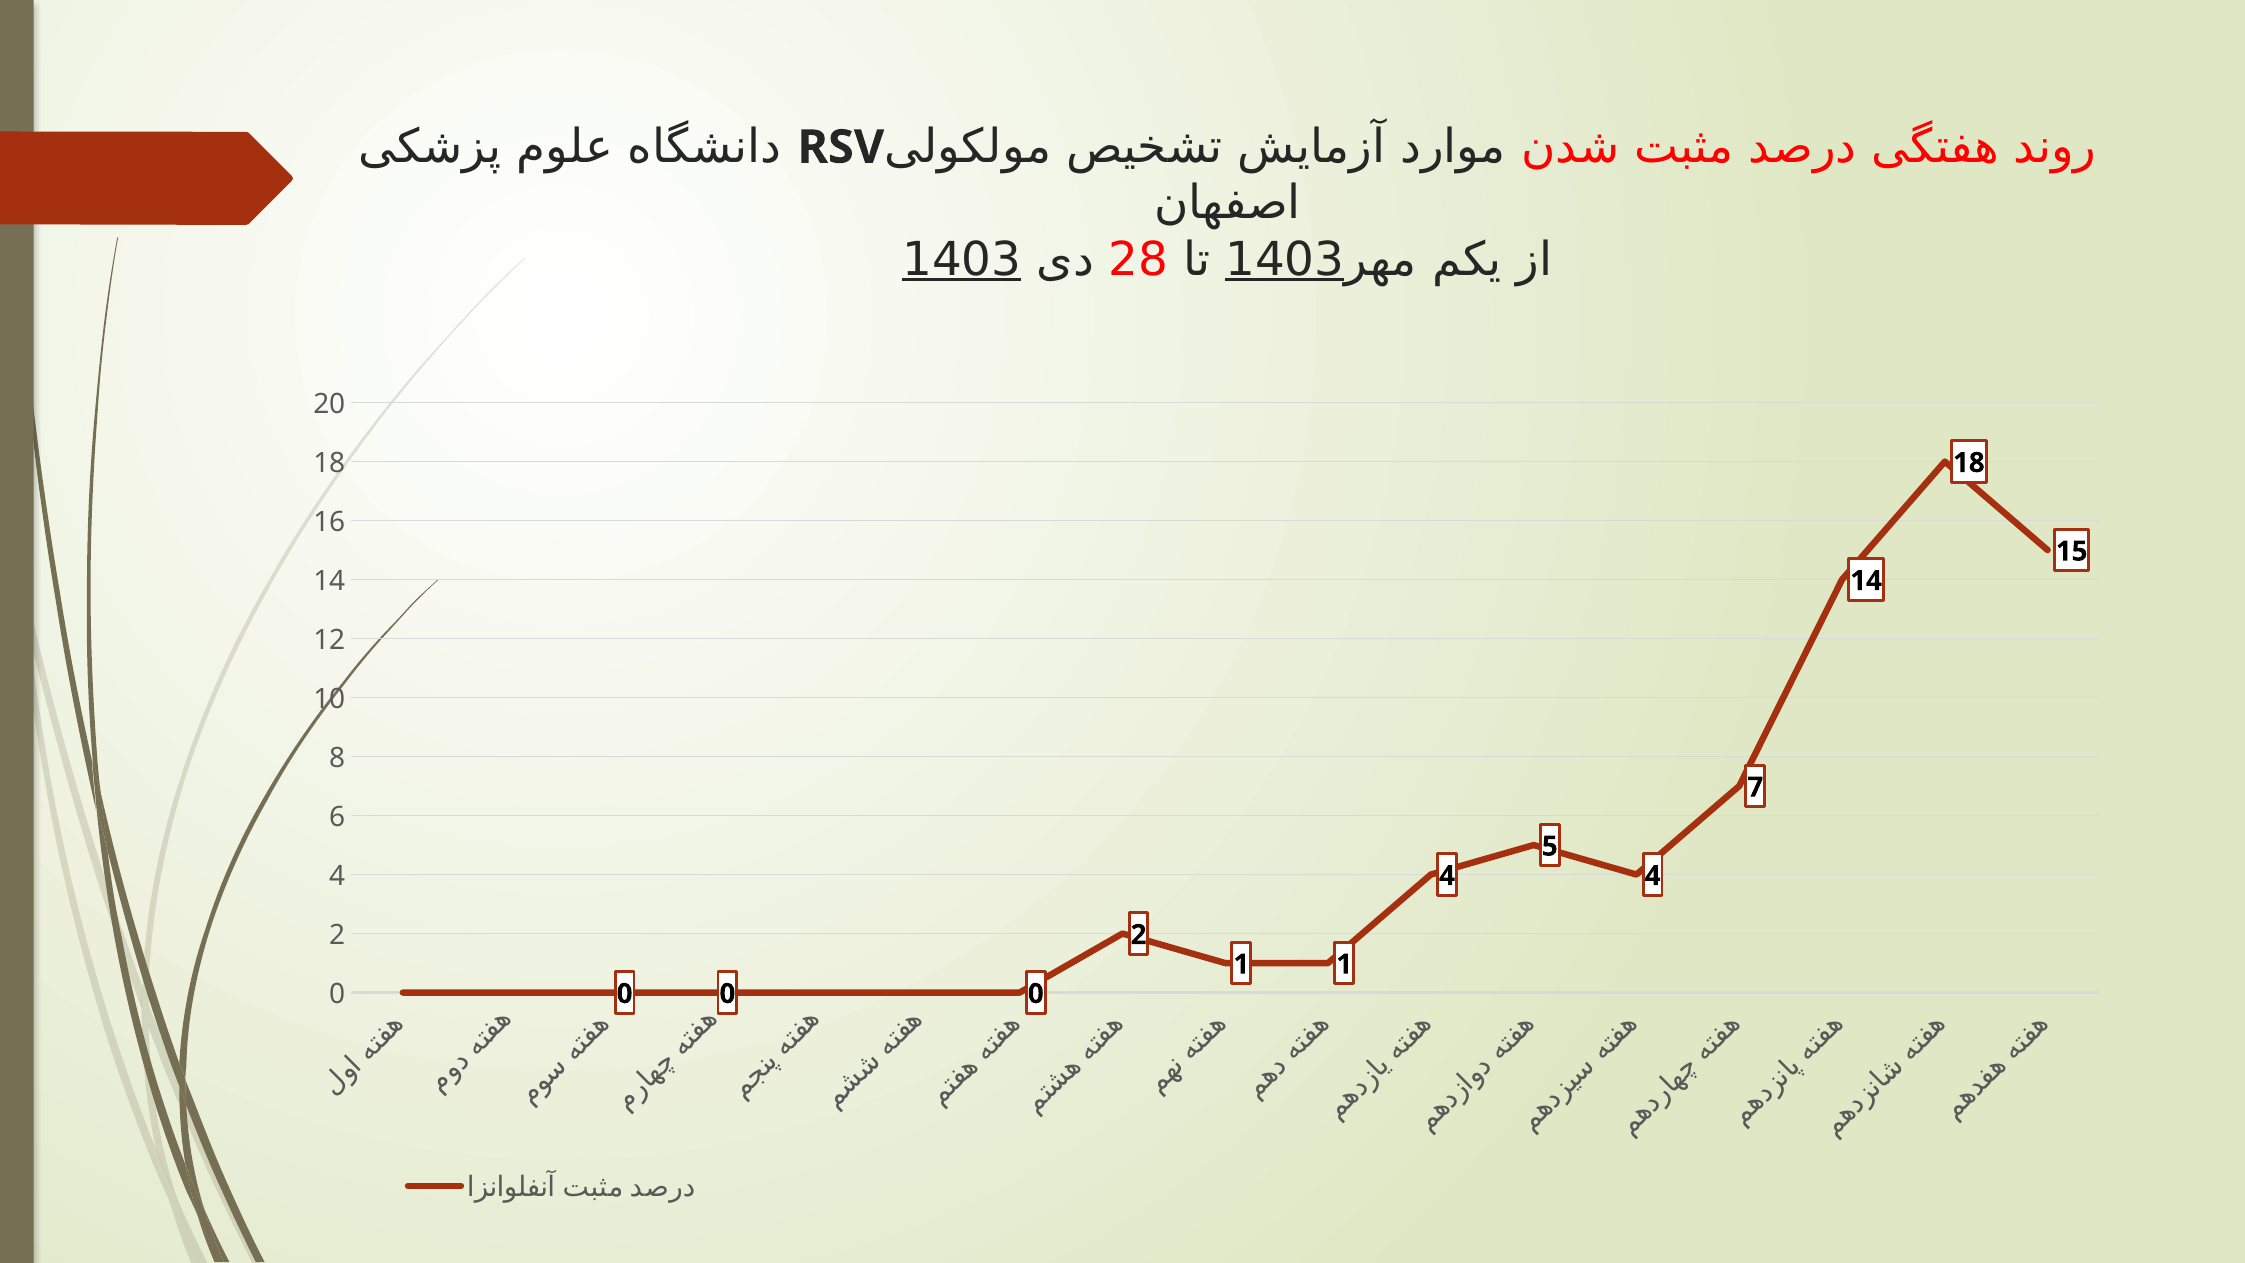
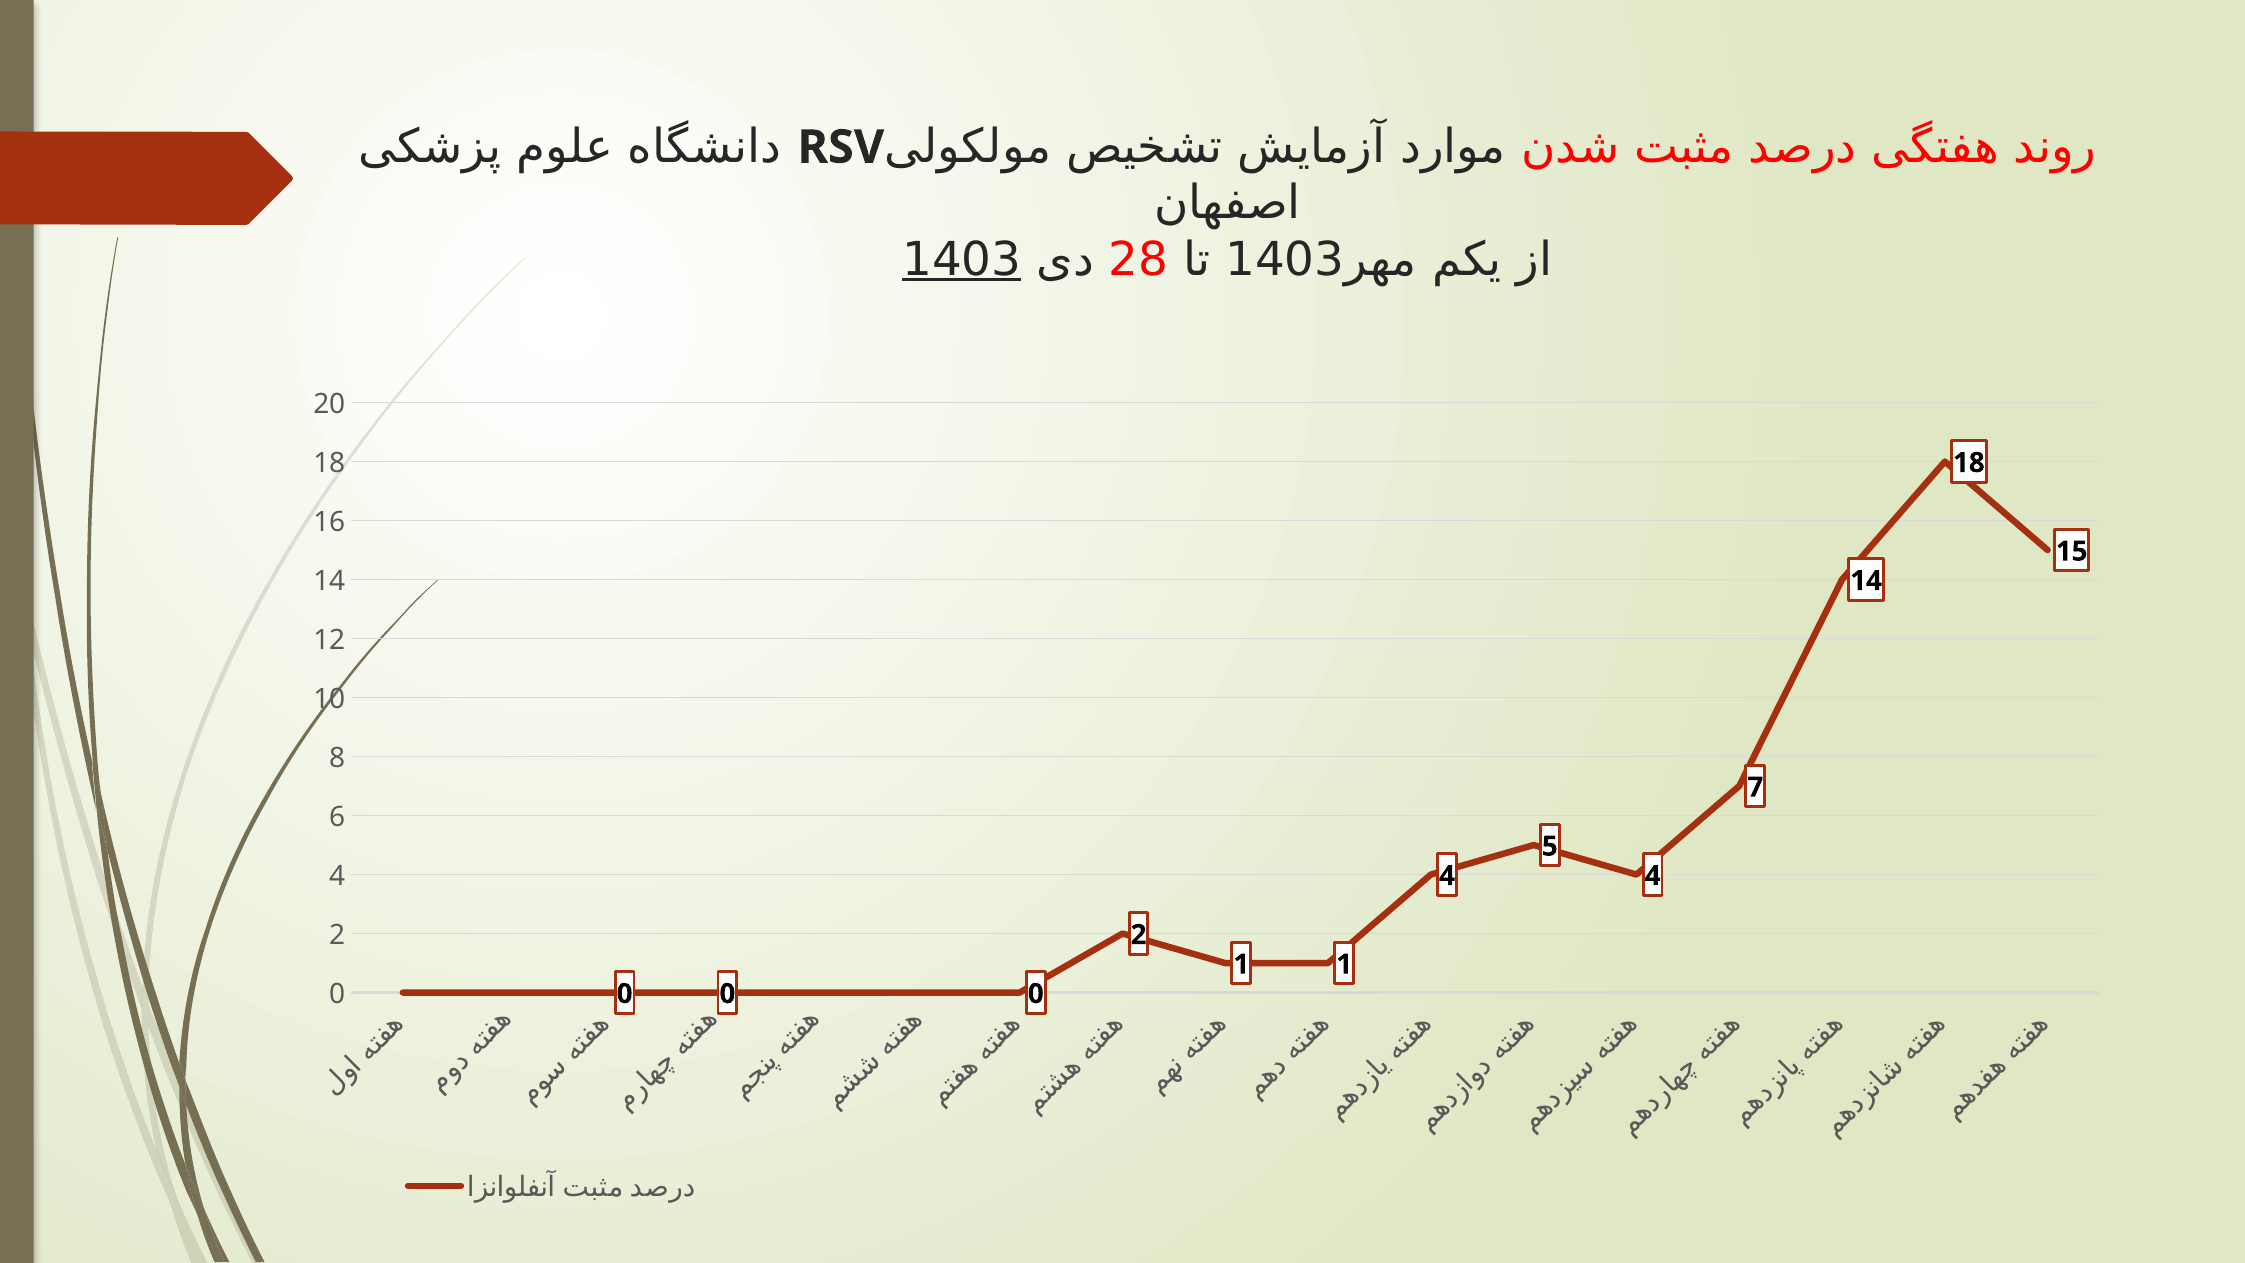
1403 at (1285, 260) underline: present -> none
